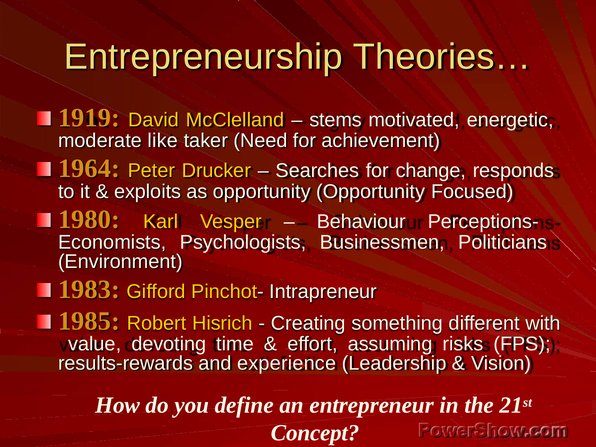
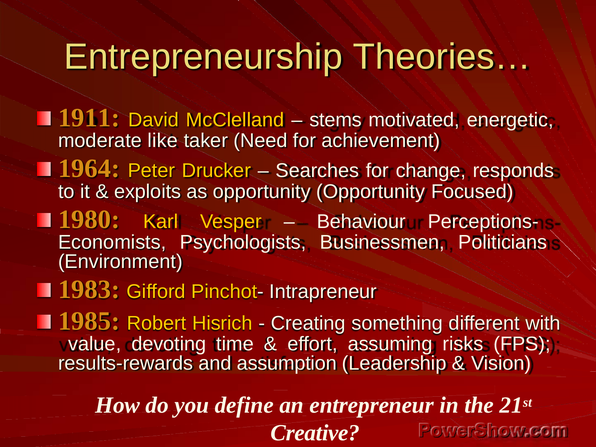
1919: 1919 -> 1911
experience: experience -> assumption
Concept: Concept -> Creative
